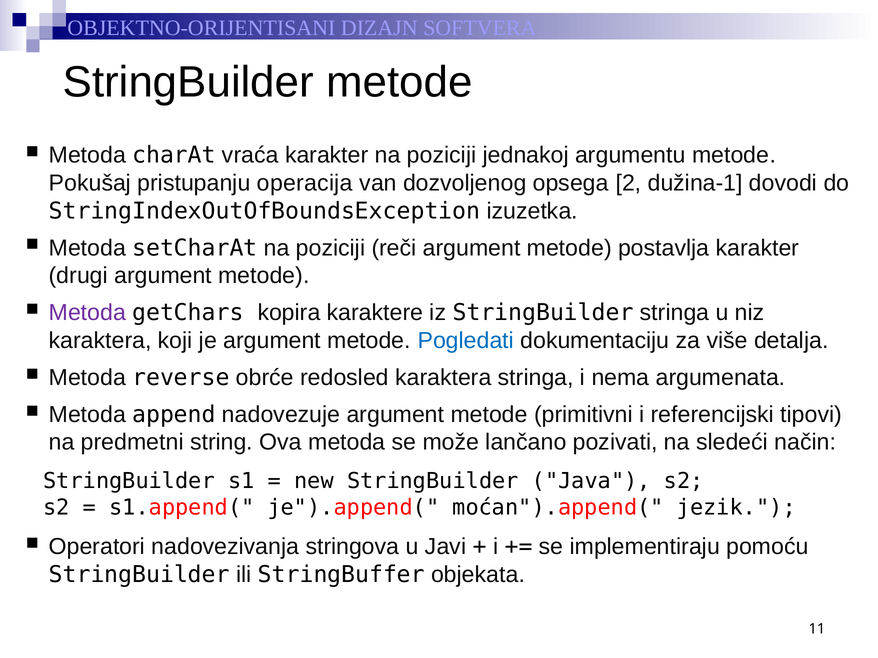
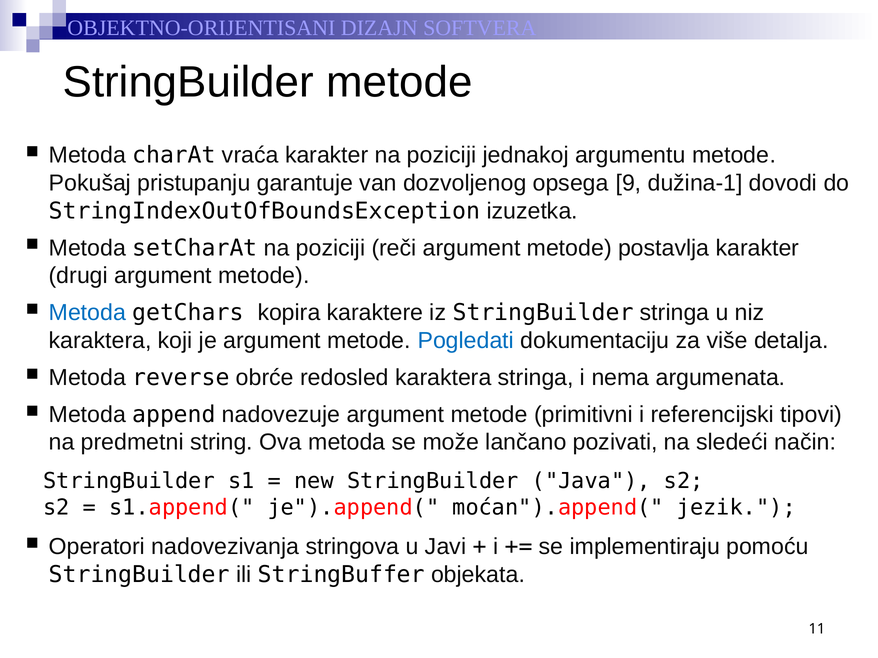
operacija: operacija -> garantuje
2: 2 -> 9
Metoda at (87, 313) colour: purple -> blue
